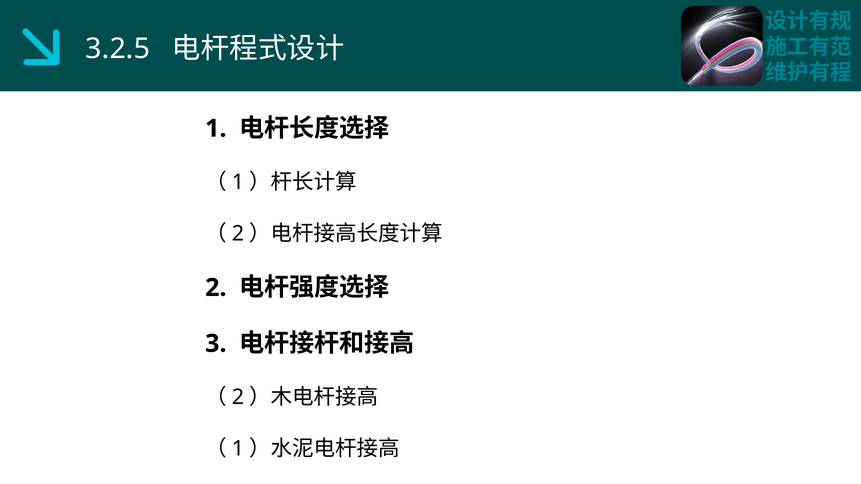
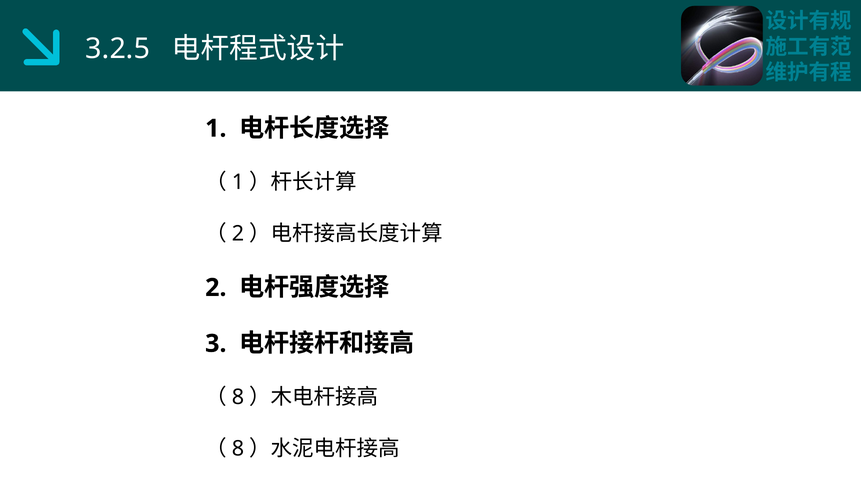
2 at (238, 397): 2 -> 8
1 at (238, 449): 1 -> 8
